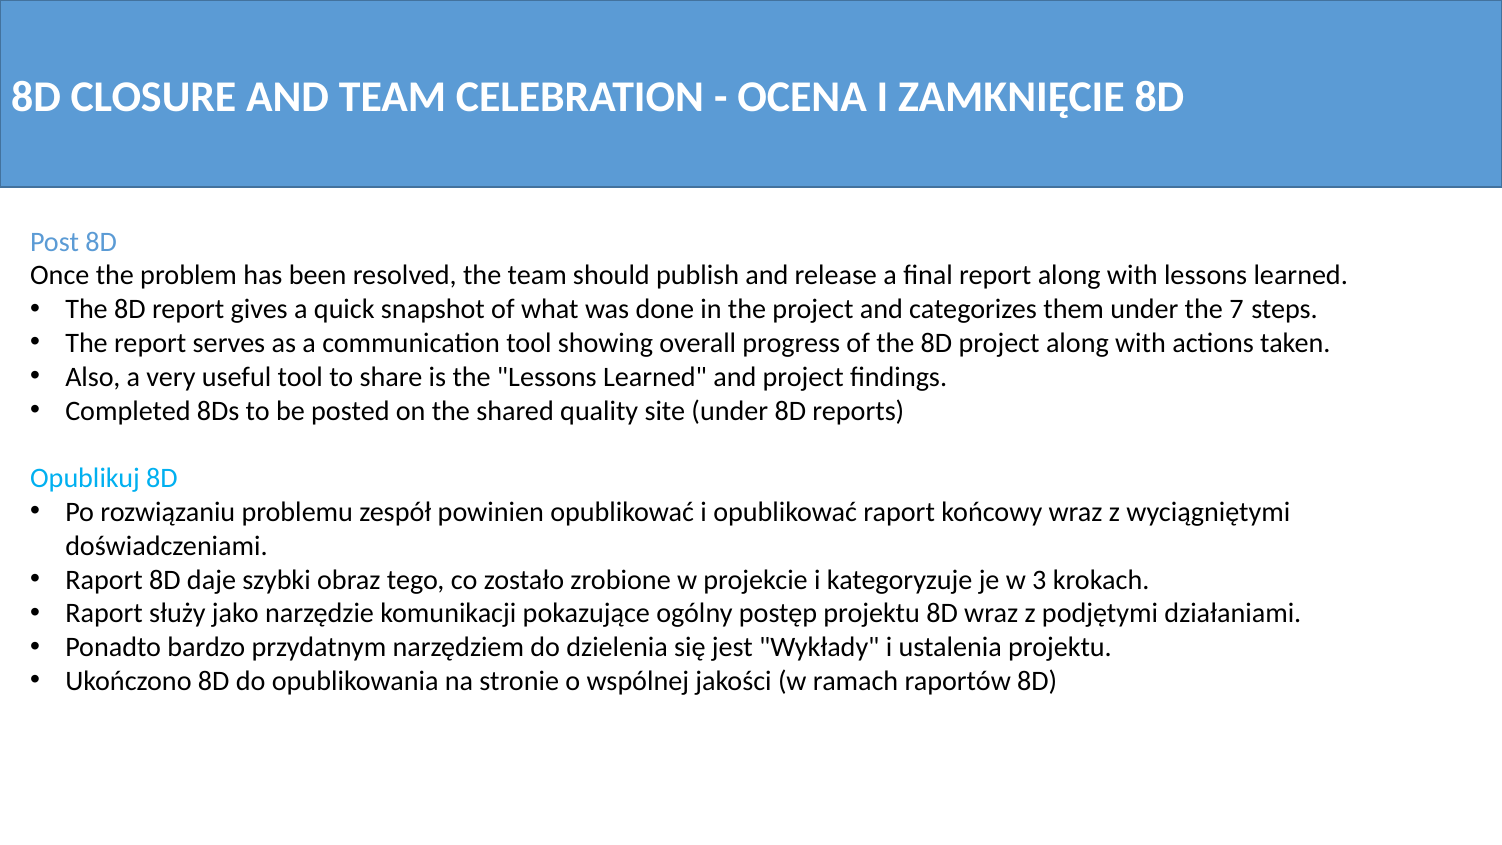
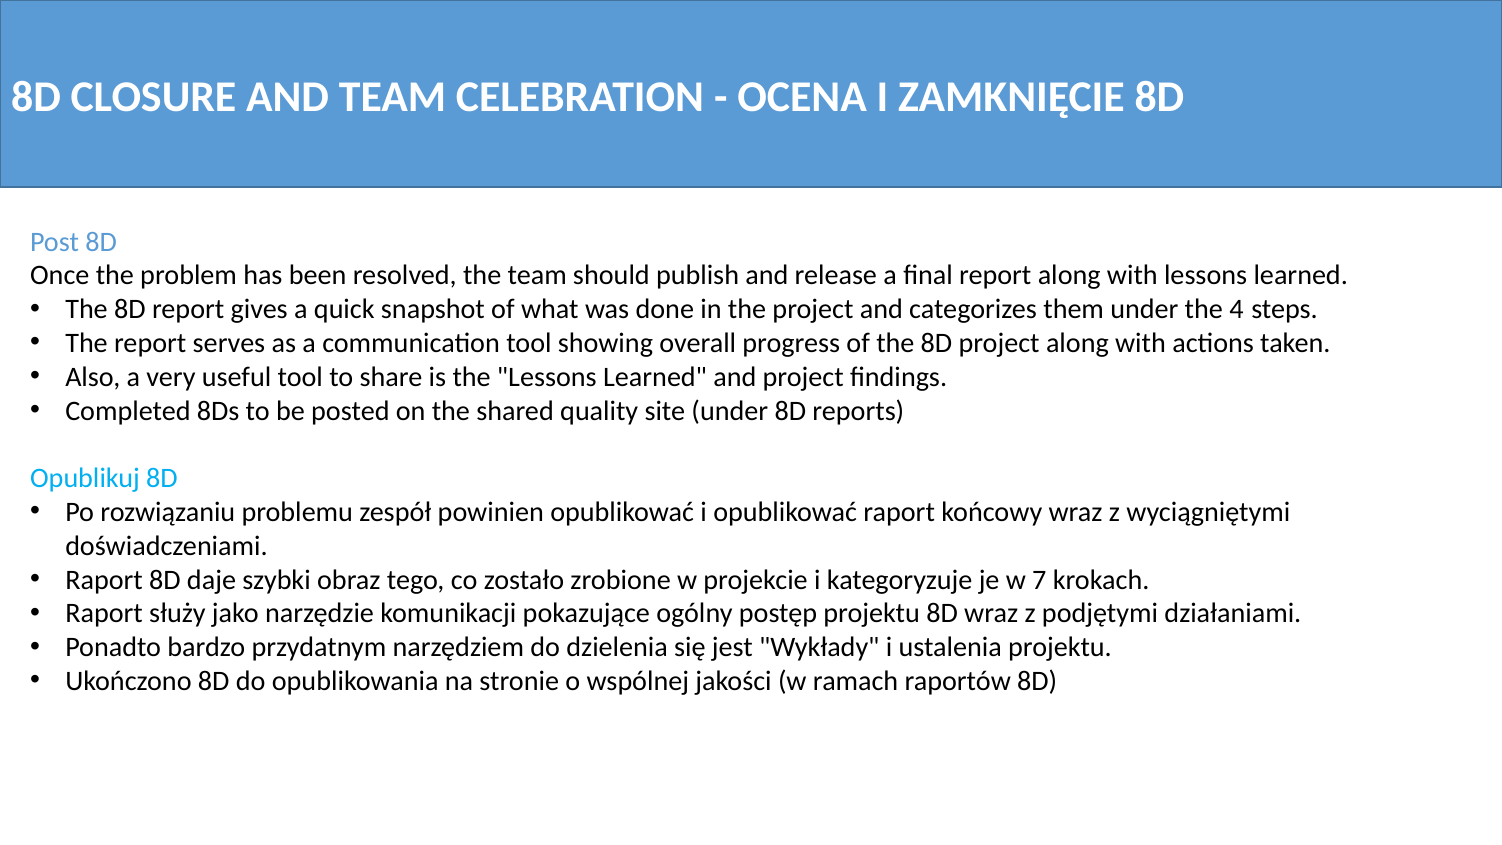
7: 7 -> 4
3: 3 -> 7
